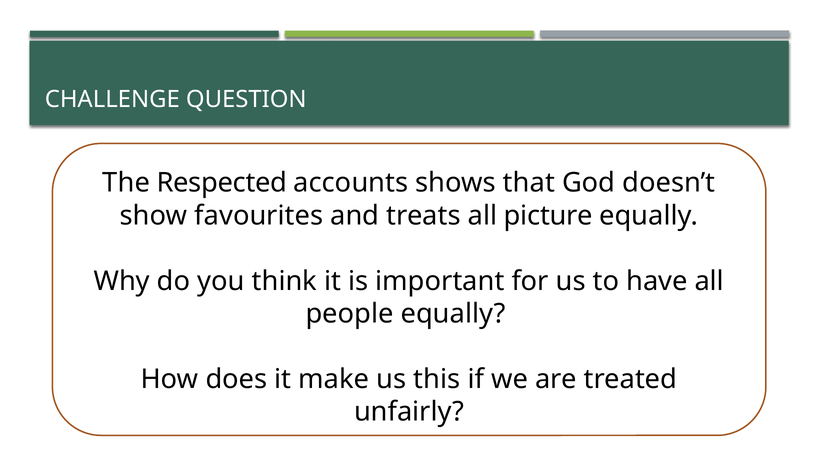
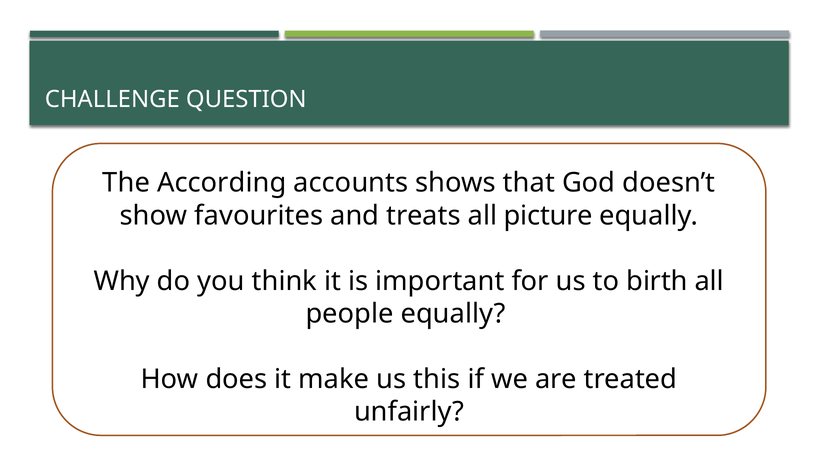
Respected: Respected -> According
have: have -> birth
